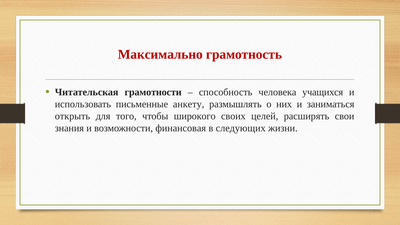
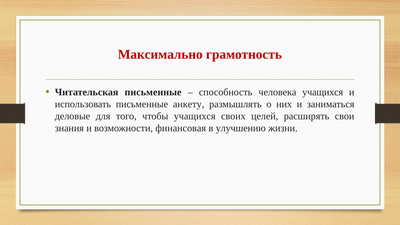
Читательская грамотности: грамотности -> письменные
открыть: открыть -> деловые
чтобы широкого: широкого -> учащихся
следующих: следующих -> улучшению
